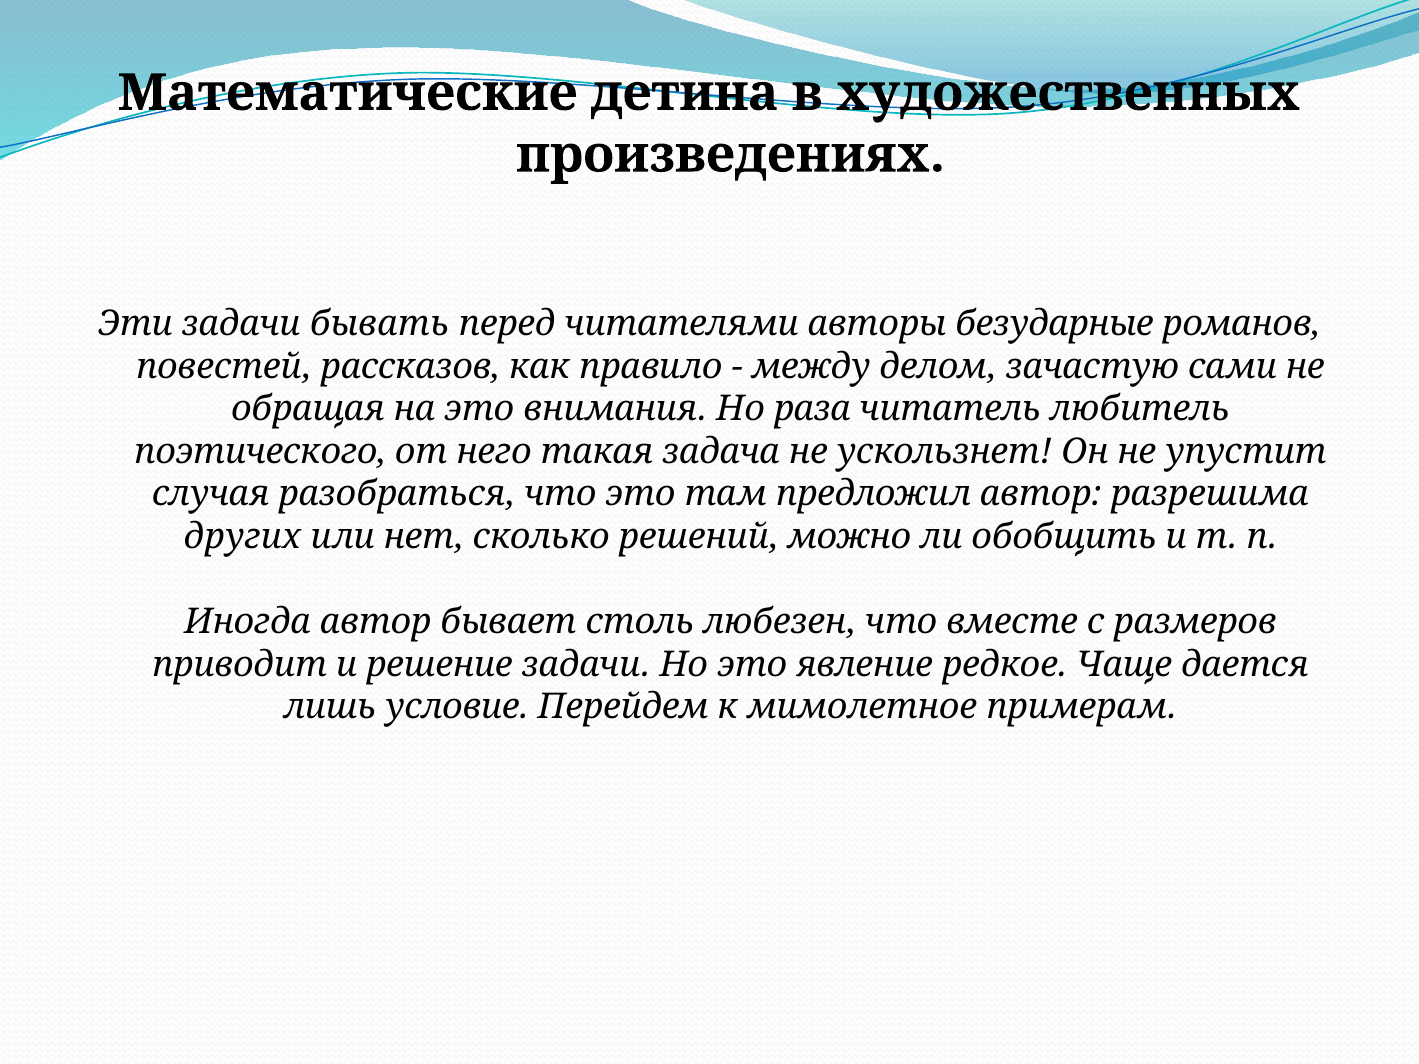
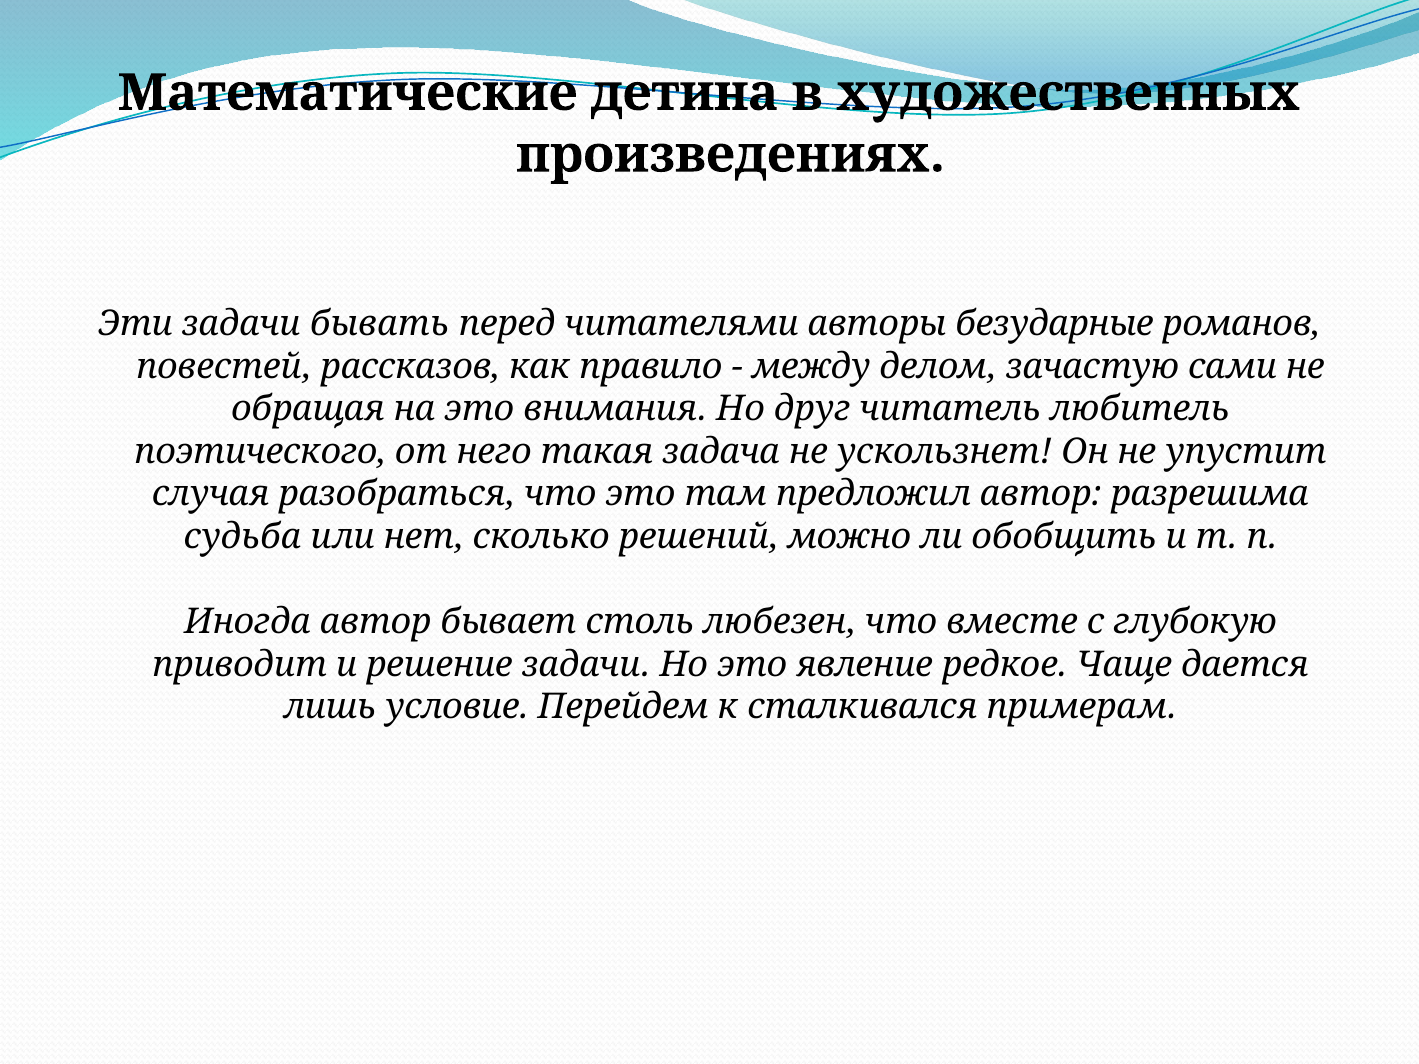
раза: раза -> друг
других: других -> судьба
размеров: размеров -> глубокую
мимолетное: мимолетное -> сталкивался
